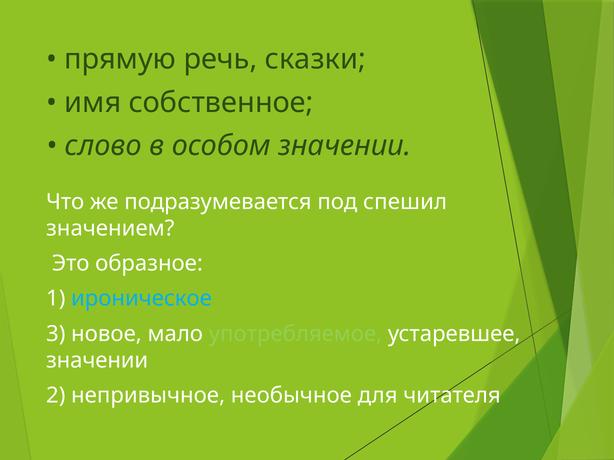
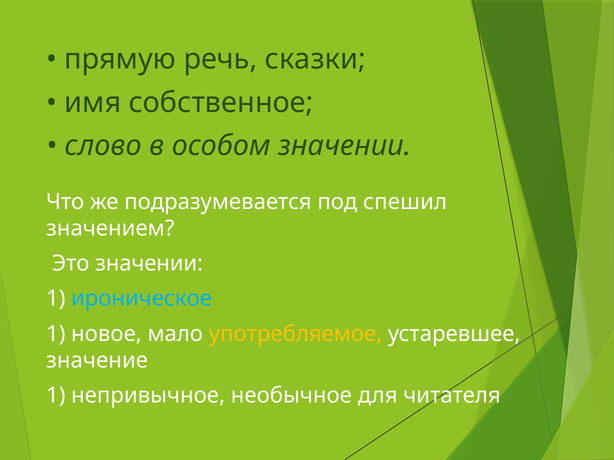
Это образное: образное -> значении
3 at (56, 334): 3 -> 1
употребляемое colour: light green -> yellow
значении at (97, 361): значении -> значение
2 at (56, 396): 2 -> 1
